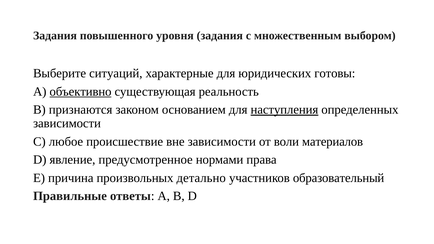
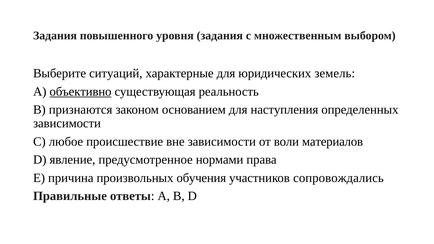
готовы: готовы -> земель
наступления underline: present -> none
детально: детально -> обучения
образовательный: образовательный -> сопровождались
